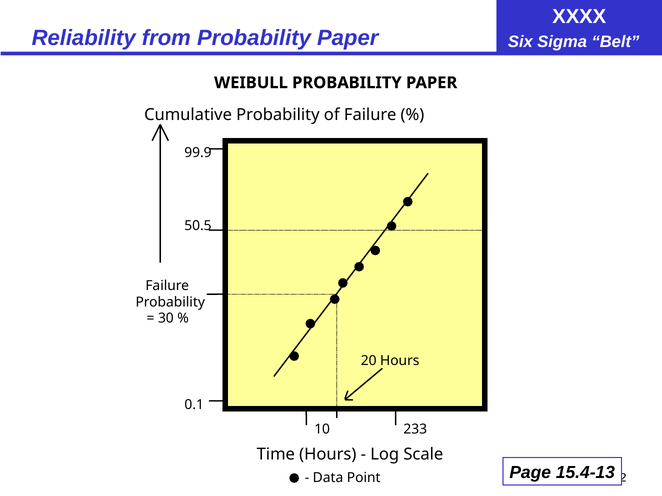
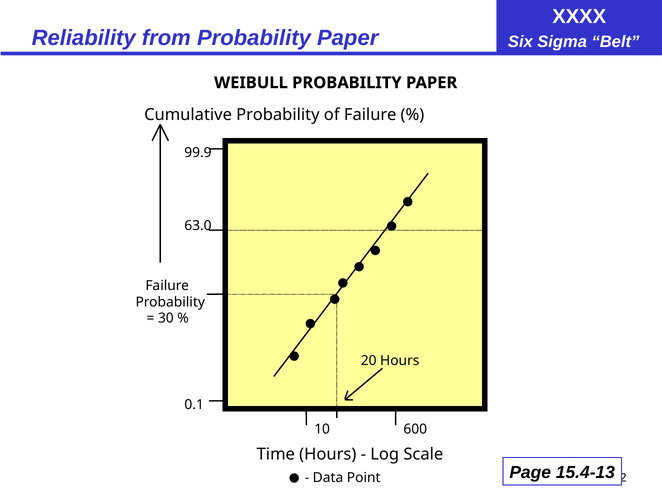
50.5: 50.5 -> 63.0
233: 233 -> 600
